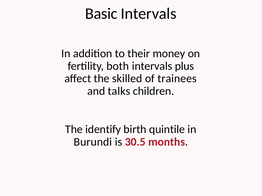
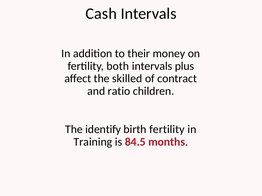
Basic: Basic -> Cash
trainees: trainees -> contract
talks: talks -> ratio
birth quintile: quintile -> fertility
Burundi: Burundi -> Training
30.5: 30.5 -> 84.5
